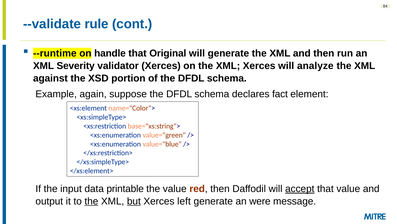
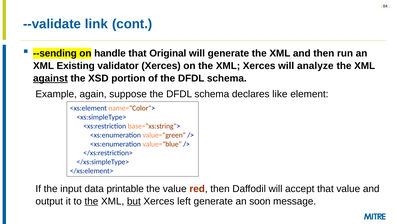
rule: rule -> link
--runtime: --runtime -> --sending
Severity: Severity -> Existing
against underline: none -> present
fact: fact -> like
accept underline: present -> none
were: were -> soon
